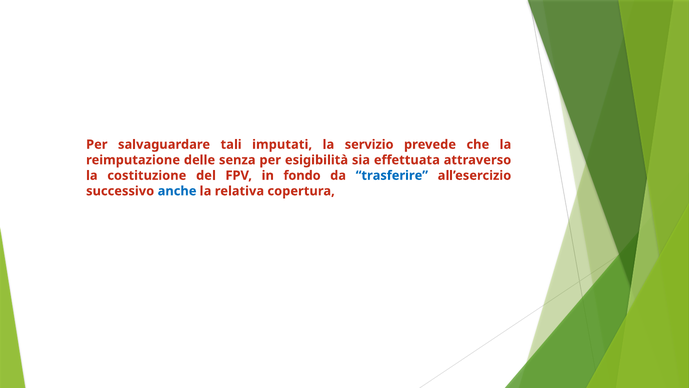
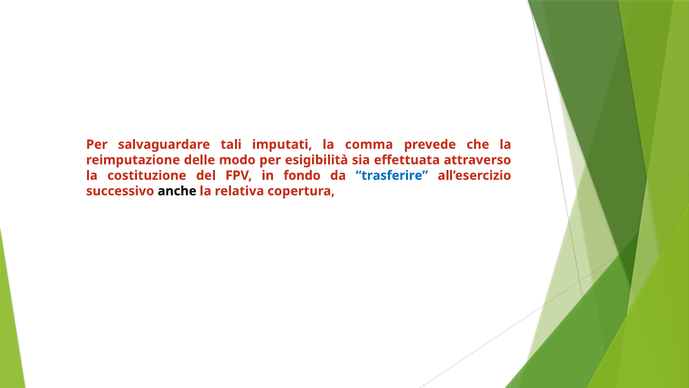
servizio: servizio -> comma
senza: senza -> modo
anche colour: blue -> black
